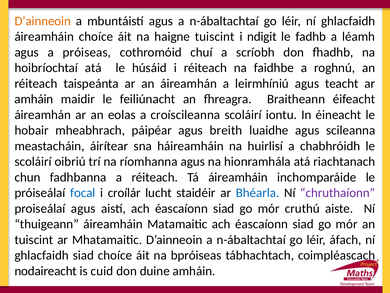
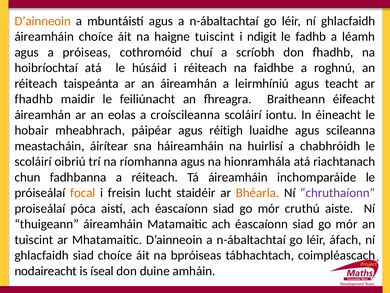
amháin at (34, 99): amháin -> fhadhb
breith: breith -> réitigh
focal colour: blue -> orange
croílár: croílár -> freisin
Bhéarla colour: blue -> orange
proiseálaí agus: agus -> póca
cuid: cuid -> íseal
